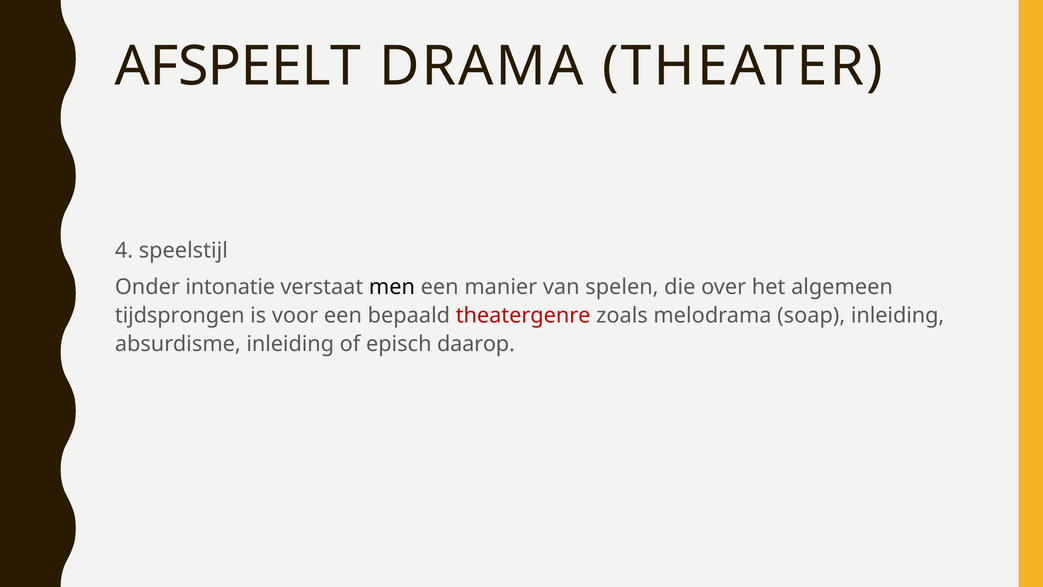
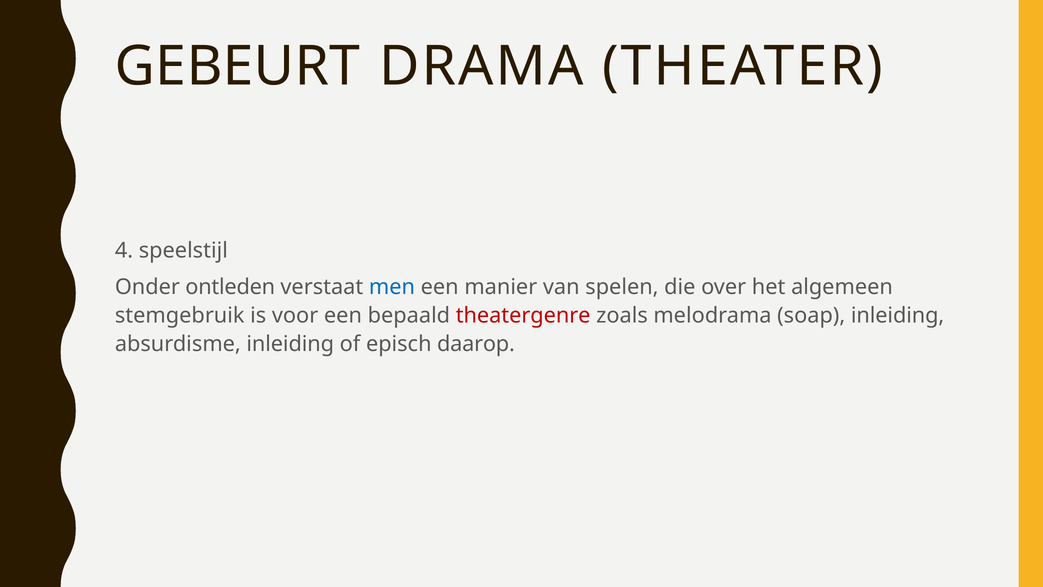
AFSPEELT: AFSPEELT -> GEBEURT
intonatie: intonatie -> ontleden
men colour: black -> blue
tijdsprongen: tijdsprongen -> stemgebruik
